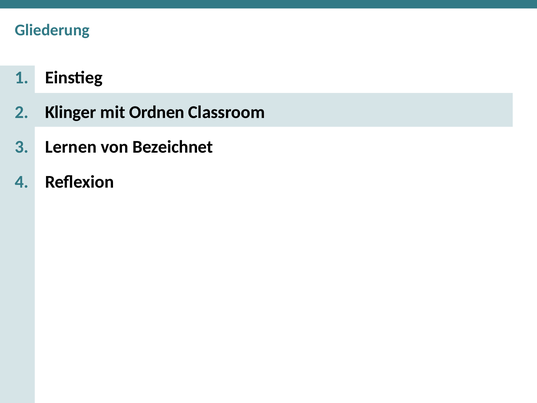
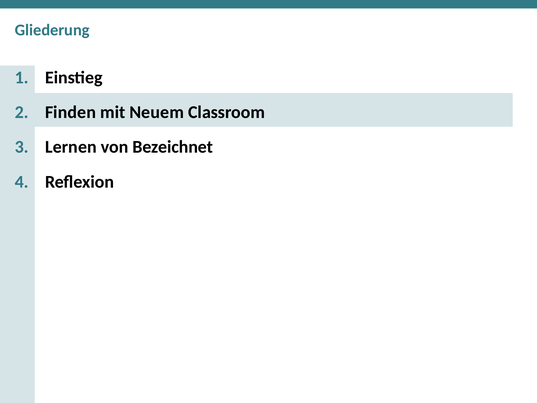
Klinger: Klinger -> Finden
Ordnen: Ordnen -> Neuem
